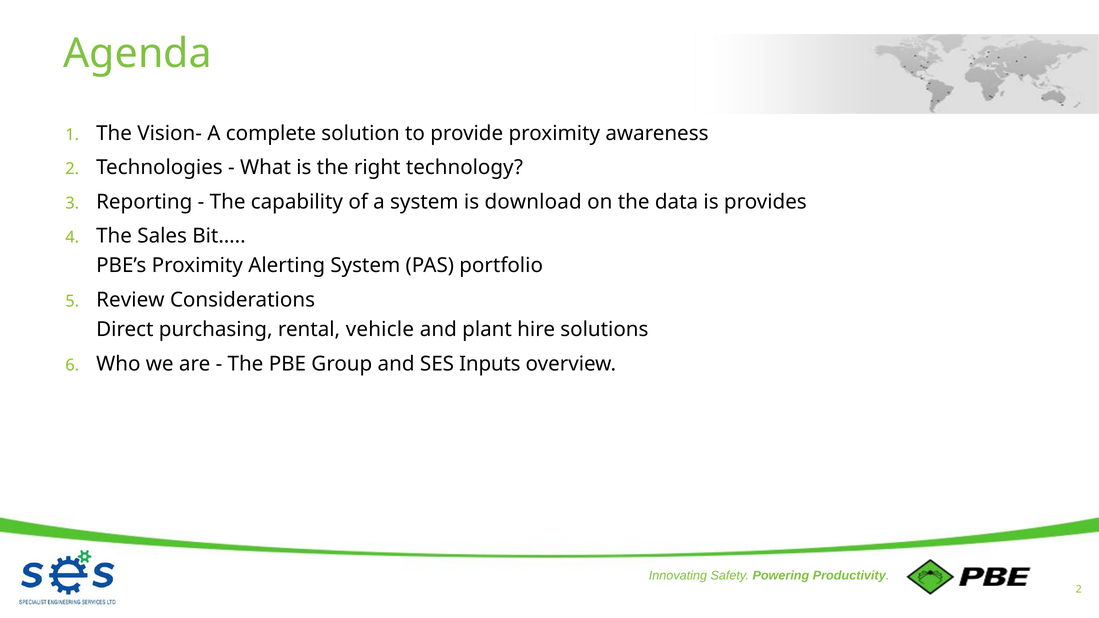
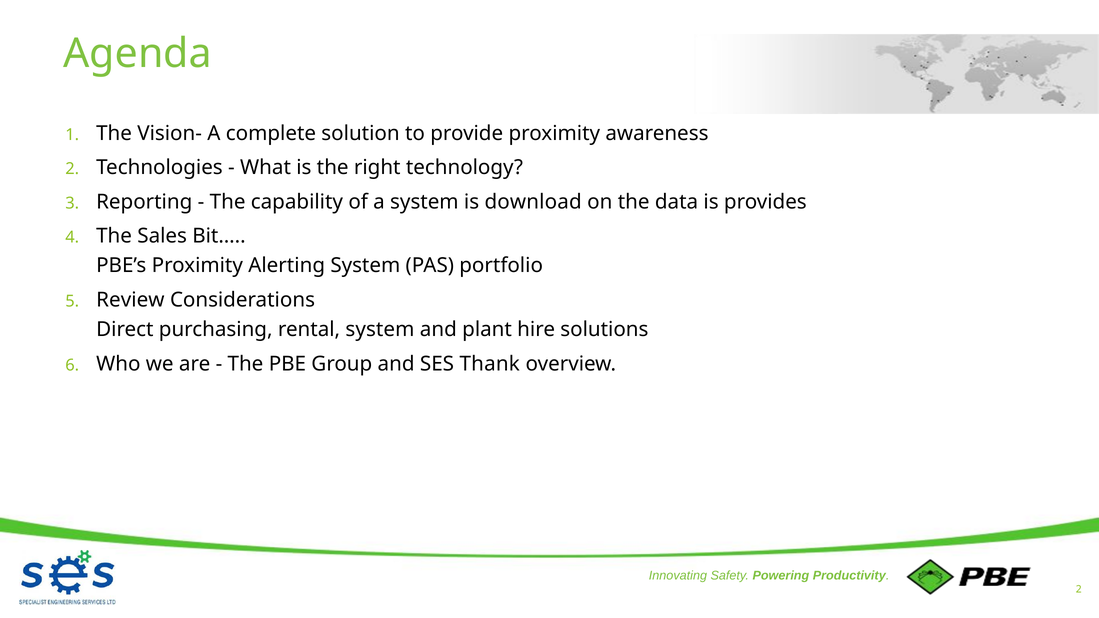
rental vehicle: vehicle -> system
Inputs: Inputs -> Thank
